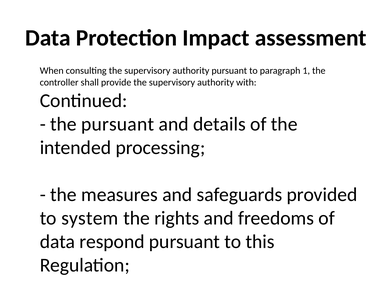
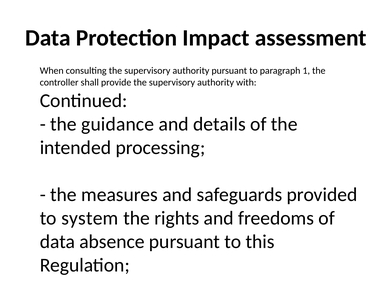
the pursuant: pursuant -> guidance
respond: respond -> absence
